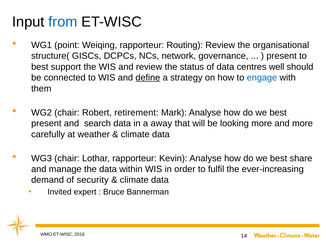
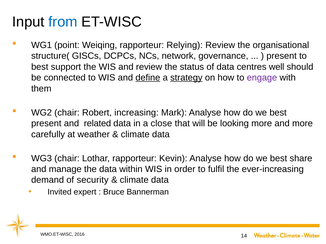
Routing: Routing -> Relying
strategy underline: none -> present
engage colour: blue -> purple
retirement: retirement -> increasing
search: search -> related
away: away -> close
